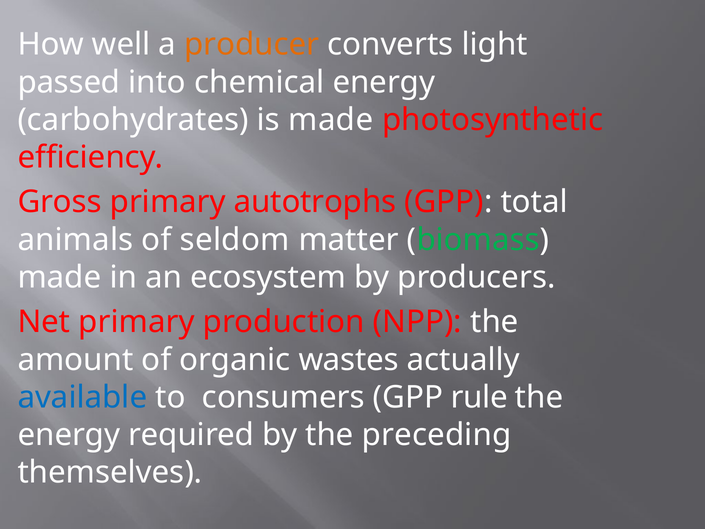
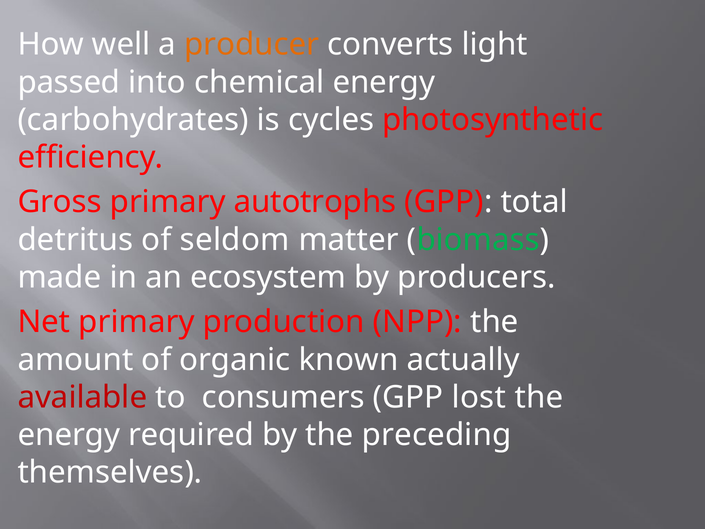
is made: made -> cycles
animals: animals -> detritus
wastes: wastes -> known
available colour: blue -> red
rule: rule -> lost
